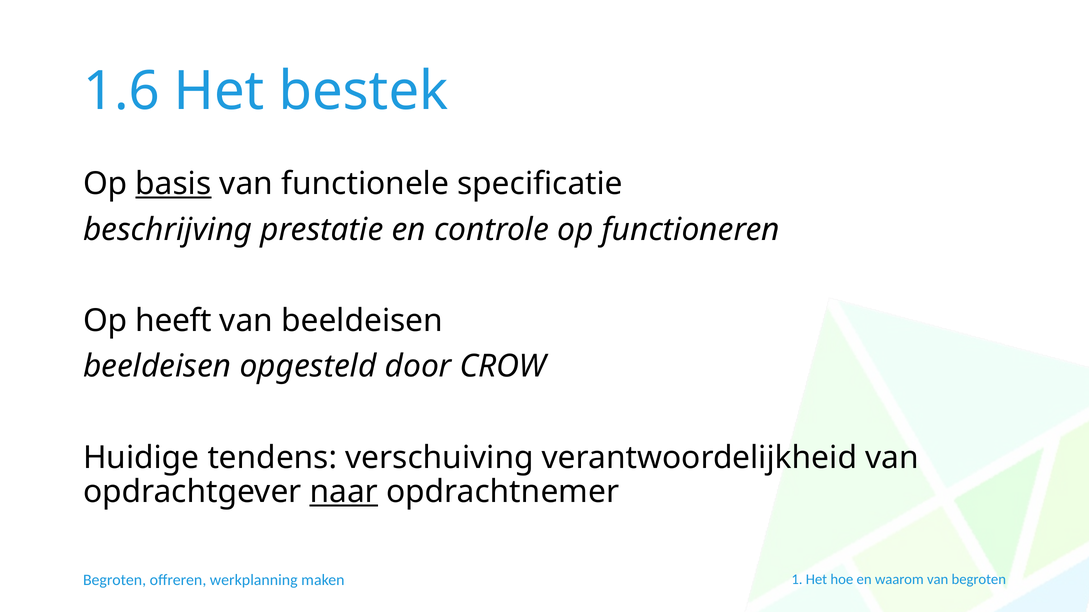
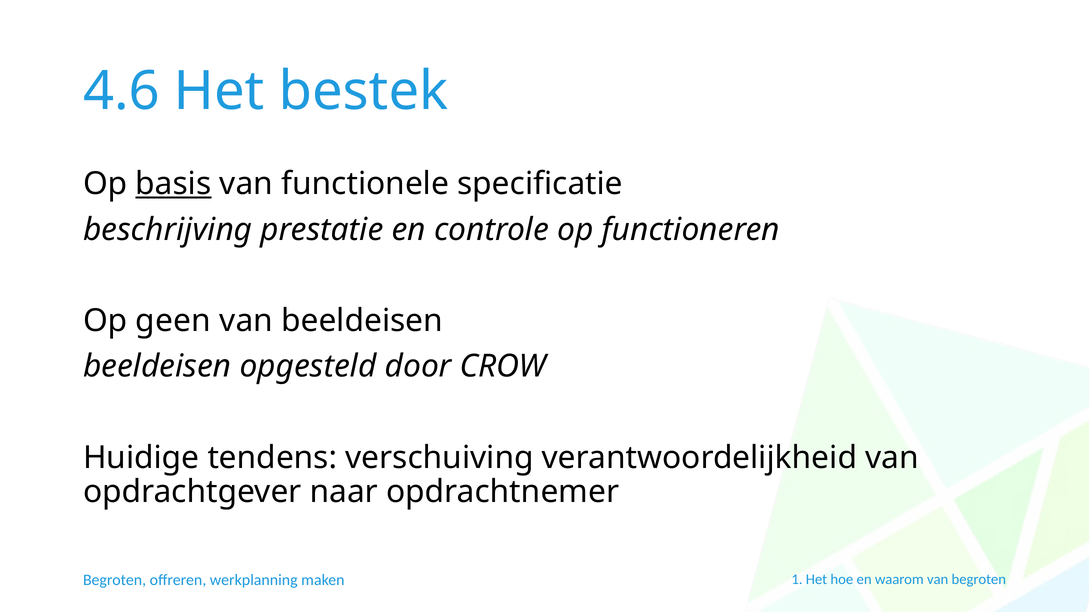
1.6: 1.6 -> 4.6
heeft: heeft -> geen
naar underline: present -> none
